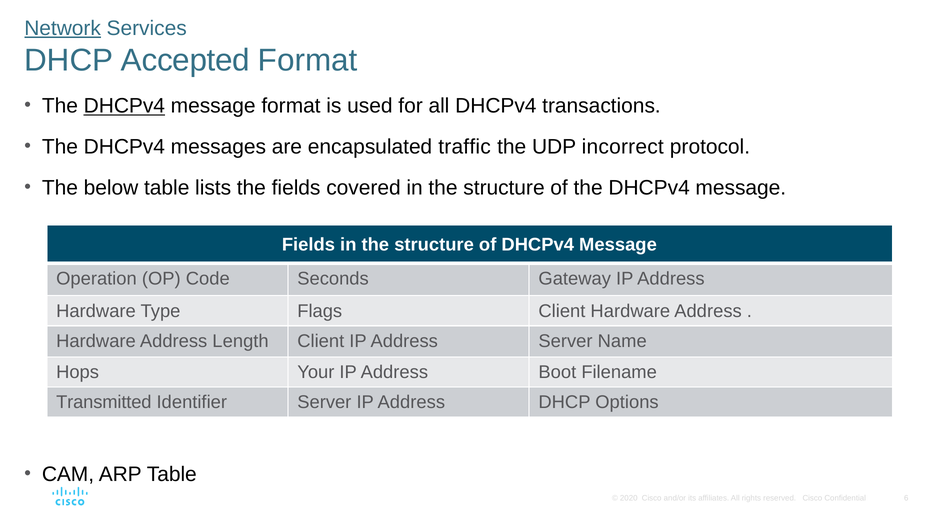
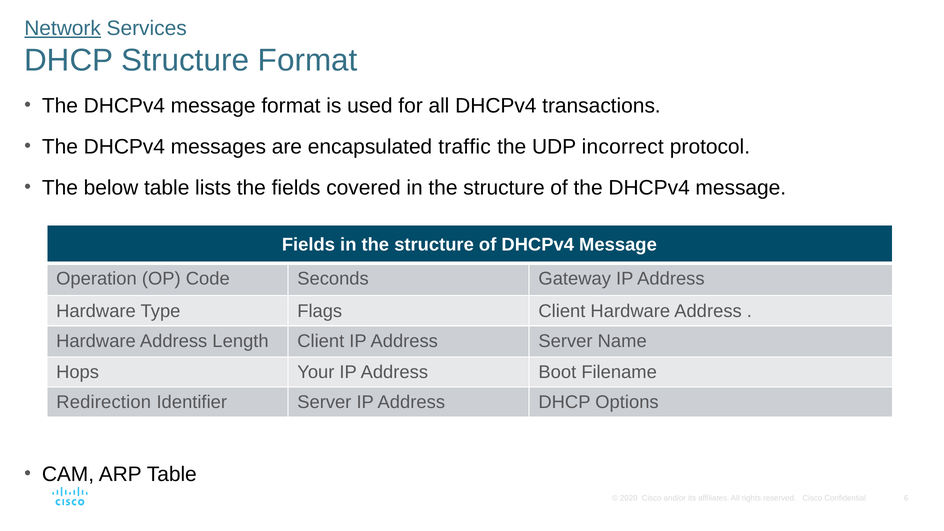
DHCP Accepted: Accepted -> Structure
DHCPv4 at (124, 106) underline: present -> none
Transmitted: Transmitted -> Redirection
